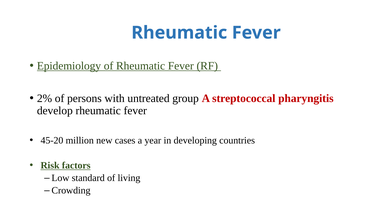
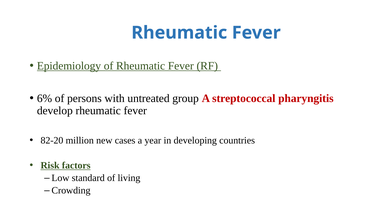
2%: 2% -> 6%
45-20: 45-20 -> 82-20
